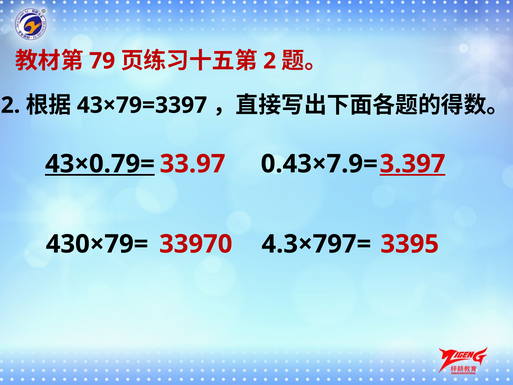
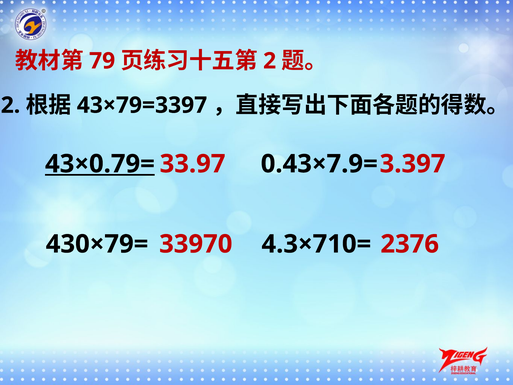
3.397 underline: present -> none
4.3×797=: 4.3×797= -> 4.3×710=
3395: 3395 -> 2376
